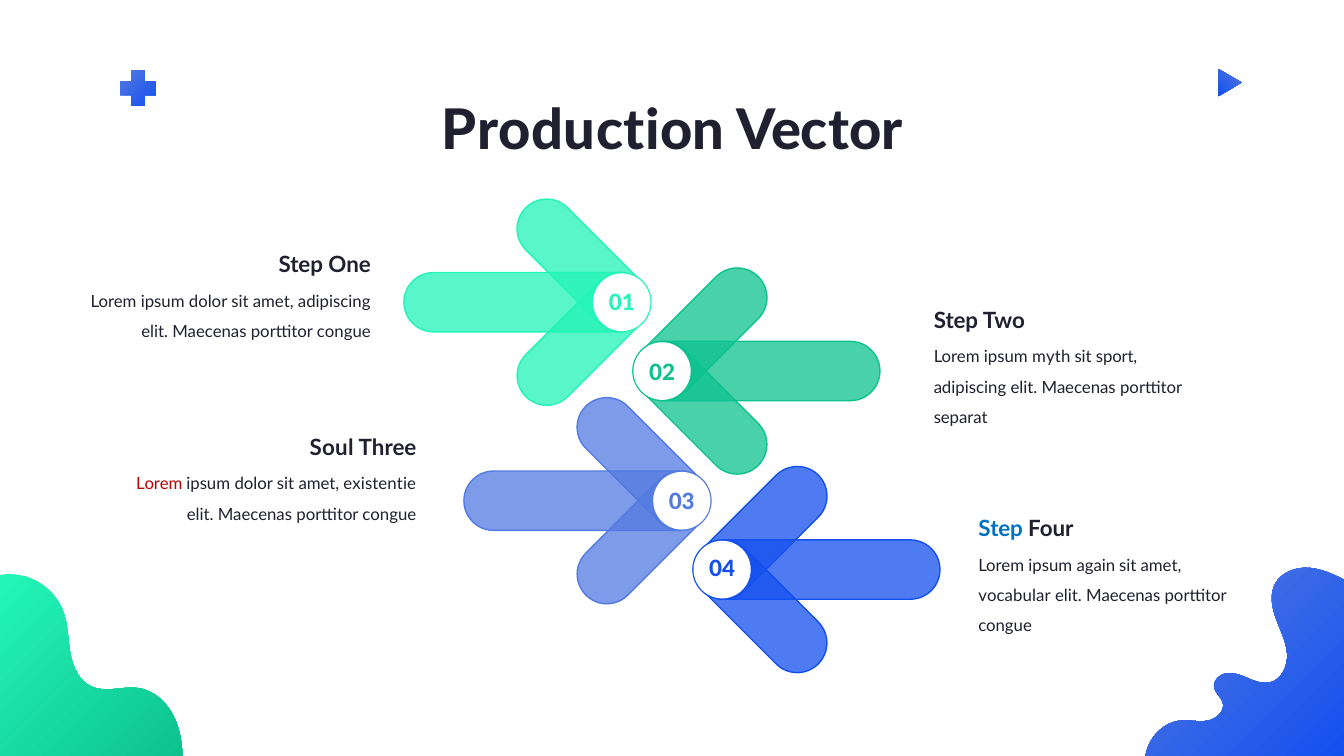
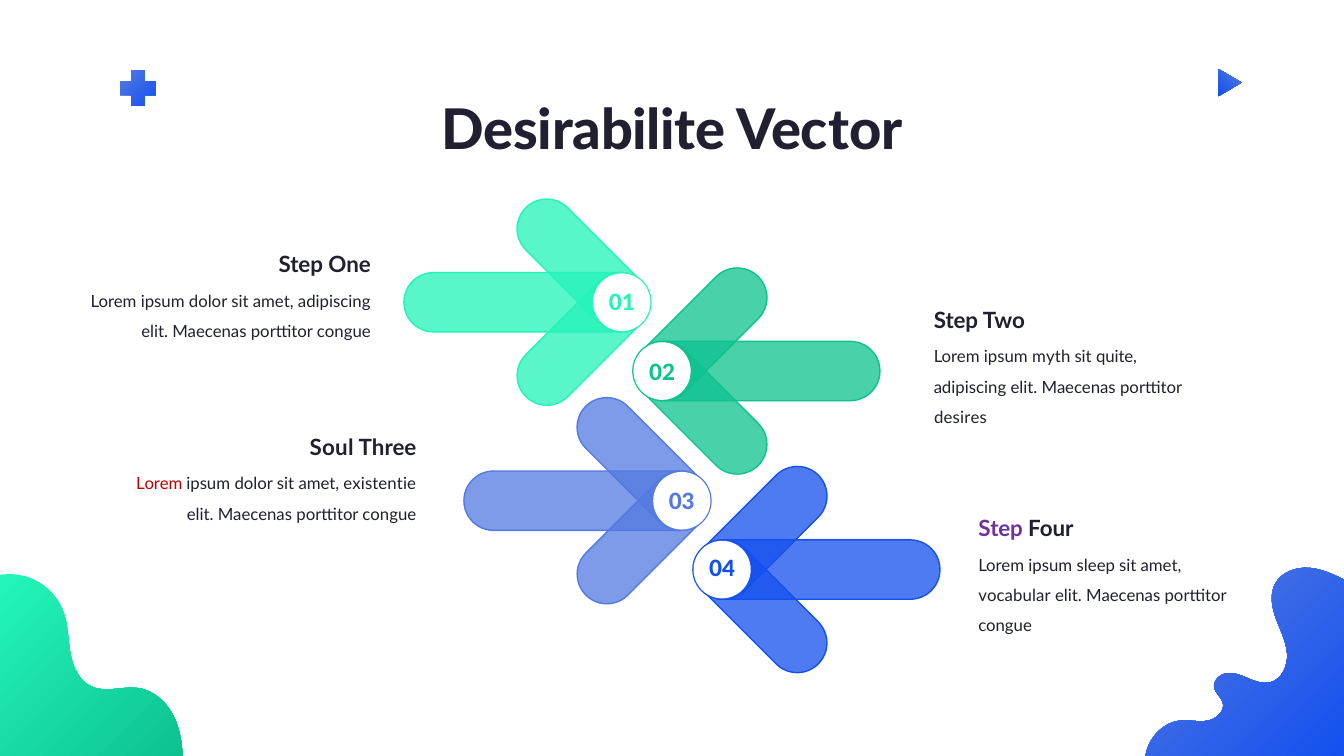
Production: Production -> Desirabilite
sport: sport -> quite
separat: separat -> desires
Step at (1001, 529) colour: blue -> purple
again: again -> sleep
